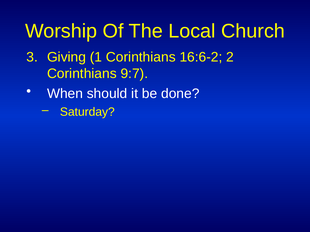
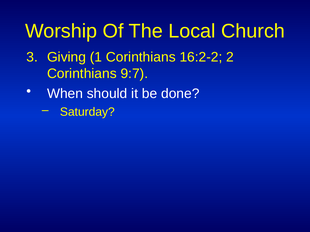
16:6-2: 16:6-2 -> 16:2-2
